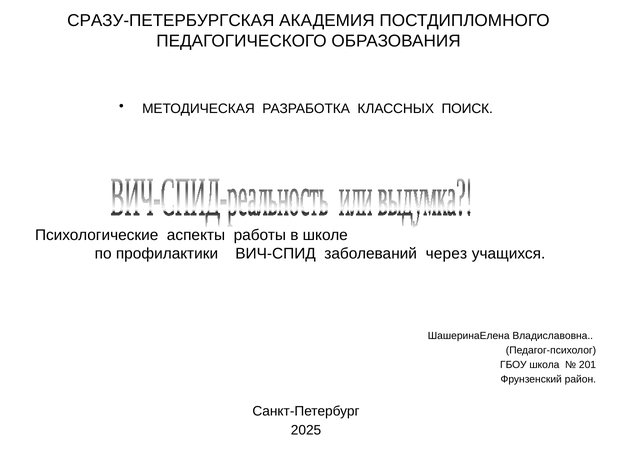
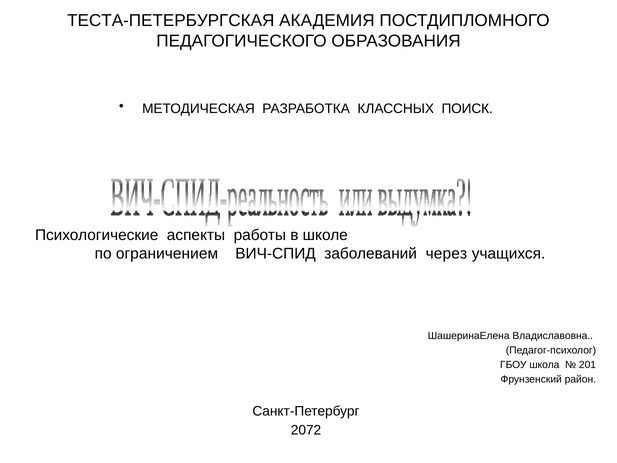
СРАЗУ-ПЕТЕРБУРГСКАЯ: СРАЗУ-ПЕТЕРБУРГСКАЯ -> ТЕСТА-ПЕТЕРБУРГСКАЯ
профилактики: профилактики -> ограничением
2025: 2025 -> 2072
